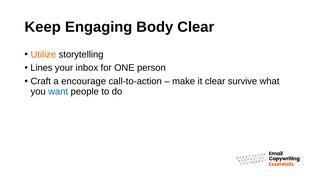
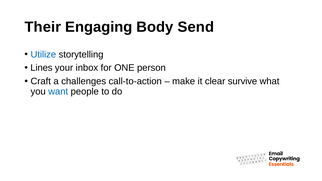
Keep: Keep -> Their
Body Clear: Clear -> Send
Utilize colour: orange -> blue
encourage: encourage -> challenges
